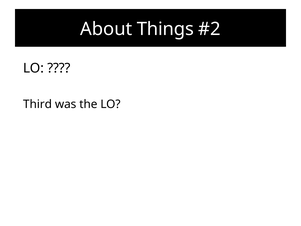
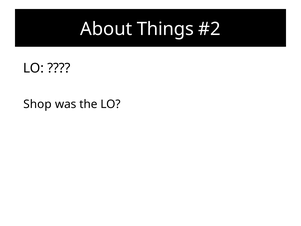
Third: Third -> Shop
